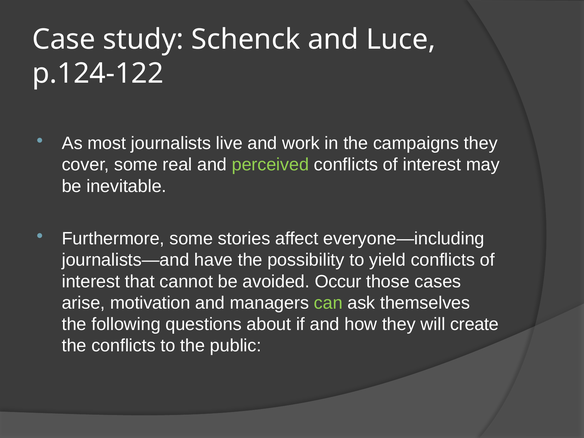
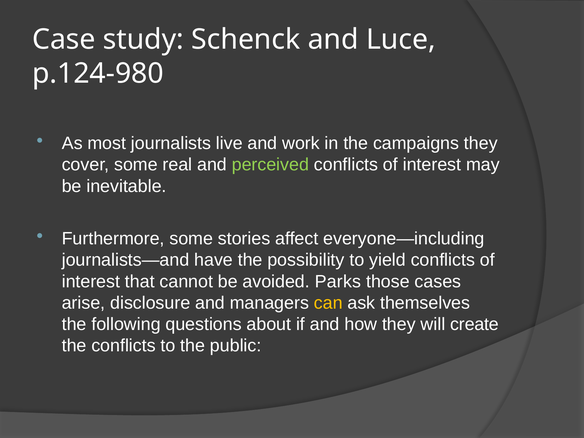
p.124-122: p.124-122 -> p.124-980
Occur: Occur -> Parks
motivation: motivation -> disclosure
can colour: light green -> yellow
